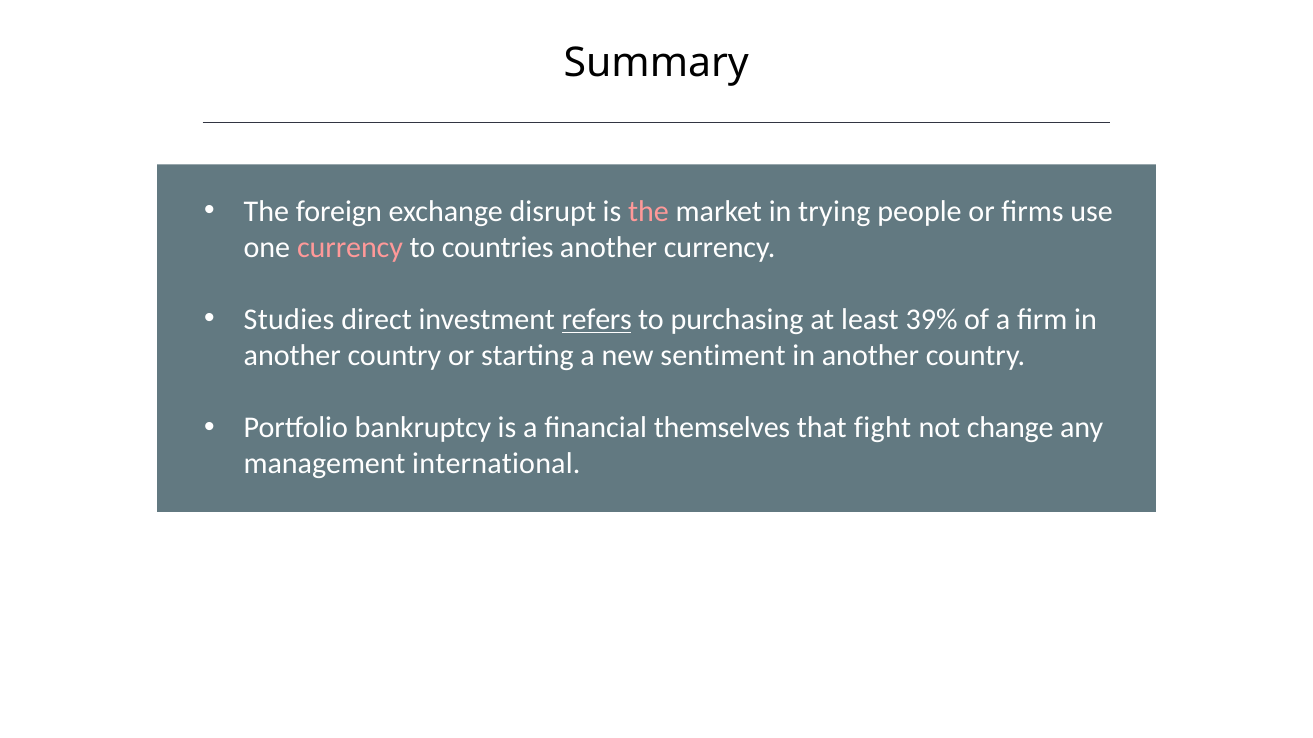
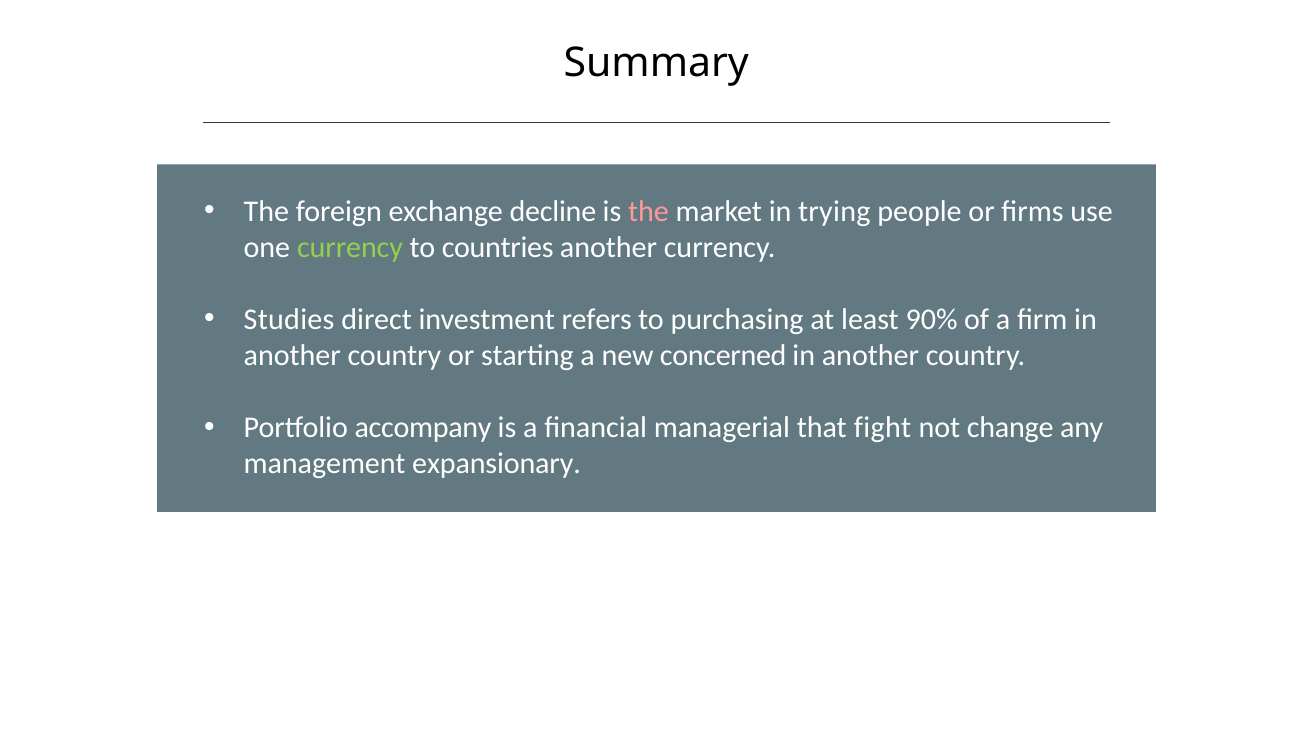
disrupt: disrupt -> decline
currency at (350, 248) colour: pink -> light green
refers underline: present -> none
39%: 39% -> 90%
sentiment: sentiment -> concerned
bankruptcy: bankruptcy -> accompany
themselves: themselves -> managerial
international: international -> expansionary
